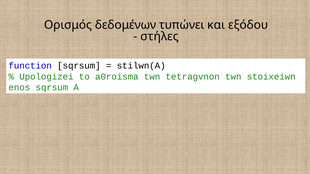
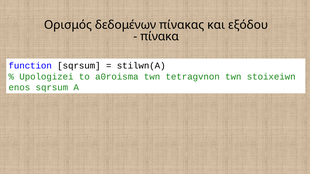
τυπώνει: τυπώνει -> πίνακας
στήλες: στήλες -> πίνακα
